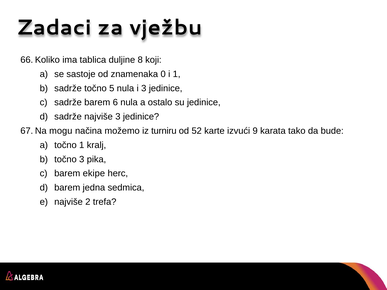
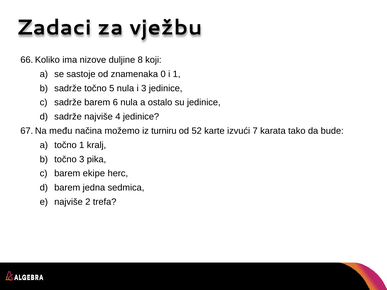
tablica: tablica -> nizove
najviše 3: 3 -> 4
mogu: mogu -> među
9: 9 -> 7
